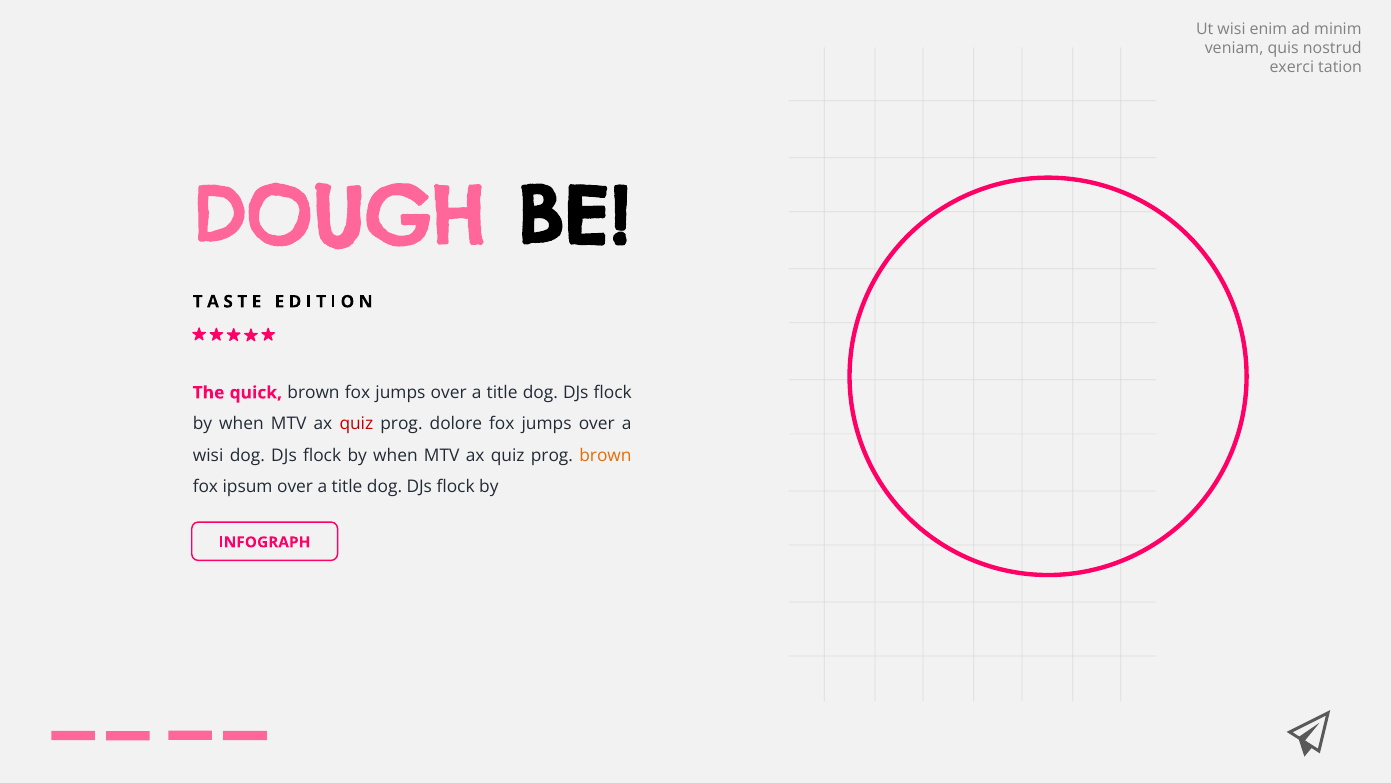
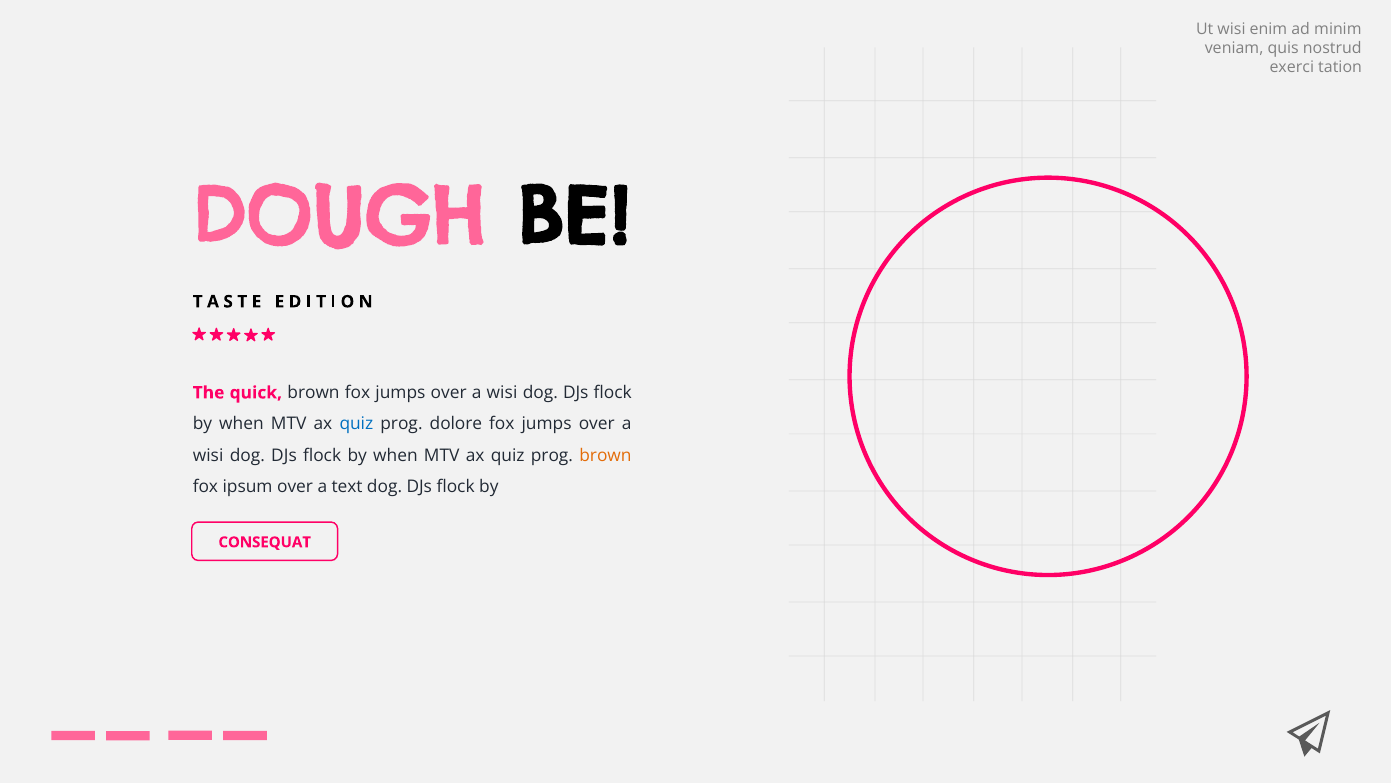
title at (502, 392): title -> wisi
quiz at (356, 424) colour: red -> blue
title at (347, 486): title -> text
INFOGRAPH: INFOGRAPH -> CONSEQUAT
